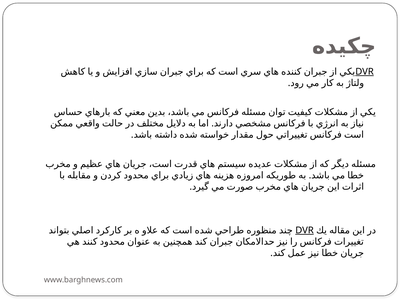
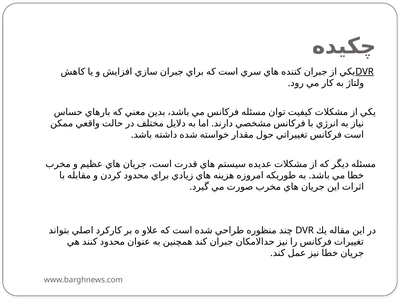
DVR at (305, 230) underline: present -> none
